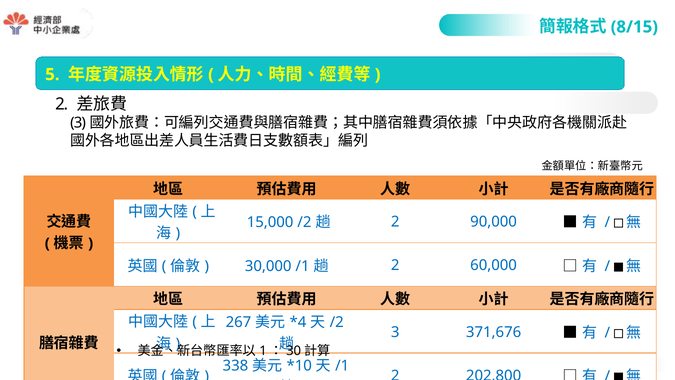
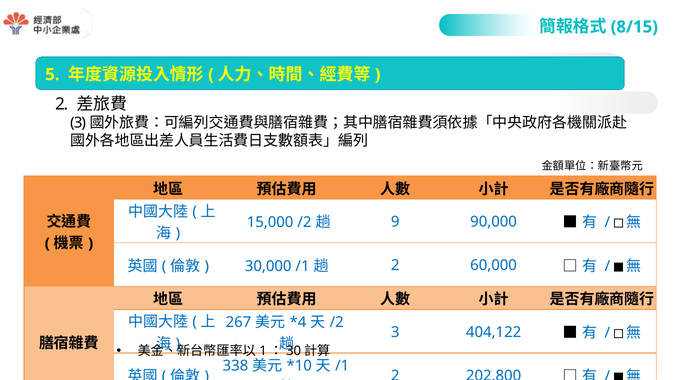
2 at (395, 222): 2 -> 9
371,676: 371,676 -> 404,122
